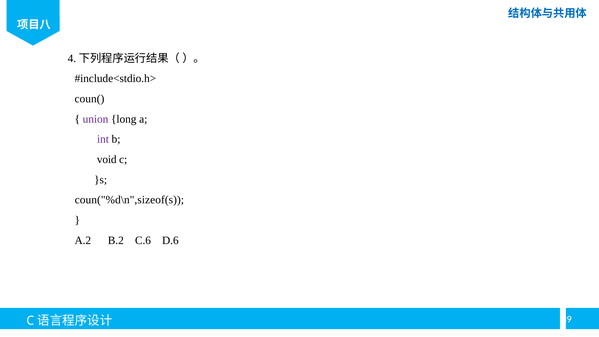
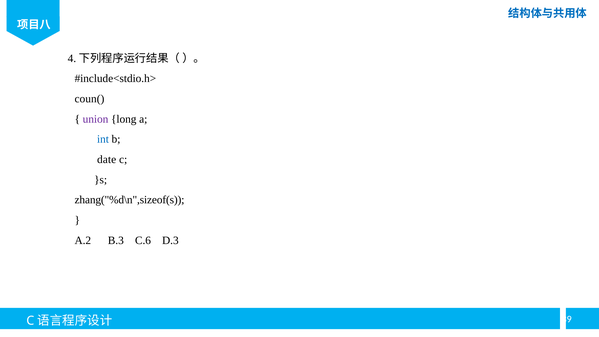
int colour: purple -> blue
void: void -> date
coun("%d\n",sizeof(s: coun("%d\n",sizeof(s -> zhang("%d\n",sizeof(s
B.2: B.2 -> B.3
D.6: D.6 -> D.3
